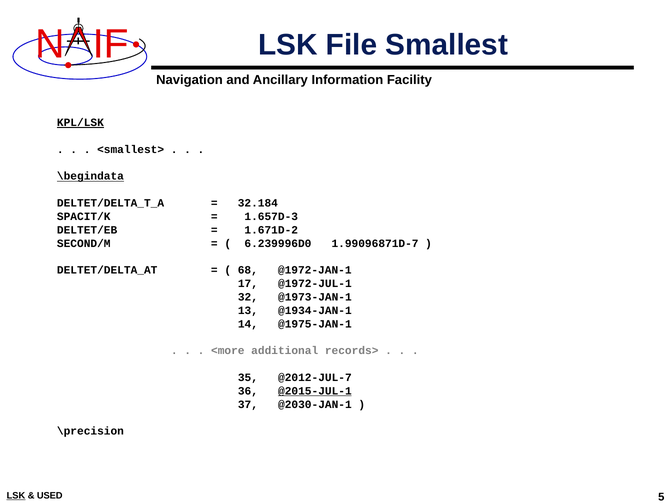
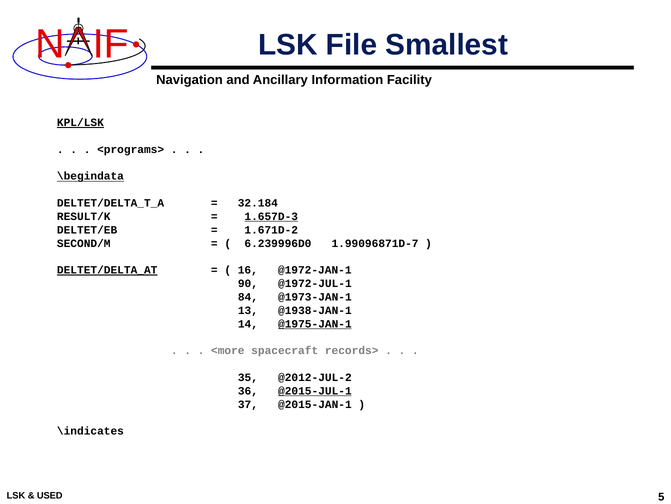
<smallest>: <smallest> -> <programs>
SPACIT/K: SPACIT/K -> RESULT/K
1.657D-3 underline: none -> present
DELTET/DELTA_AT underline: none -> present
68: 68 -> 16
17: 17 -> 90
32: 32 -> 84
@1934-JAN-1: @1934-JAN-1 -> @1938-JAN-1
@1975-JAN-1 underline: none -> present
additional: additional -> spacecraft
@2012-JUL-7: @2012-JUL-7 -> @2012-JUL-2
@2030-JAN-1: @2030-JAN-1 -> @2015-JAN-1
\precision: \precision -> \indicates
LSK at (16, 495) underline: present -> none
